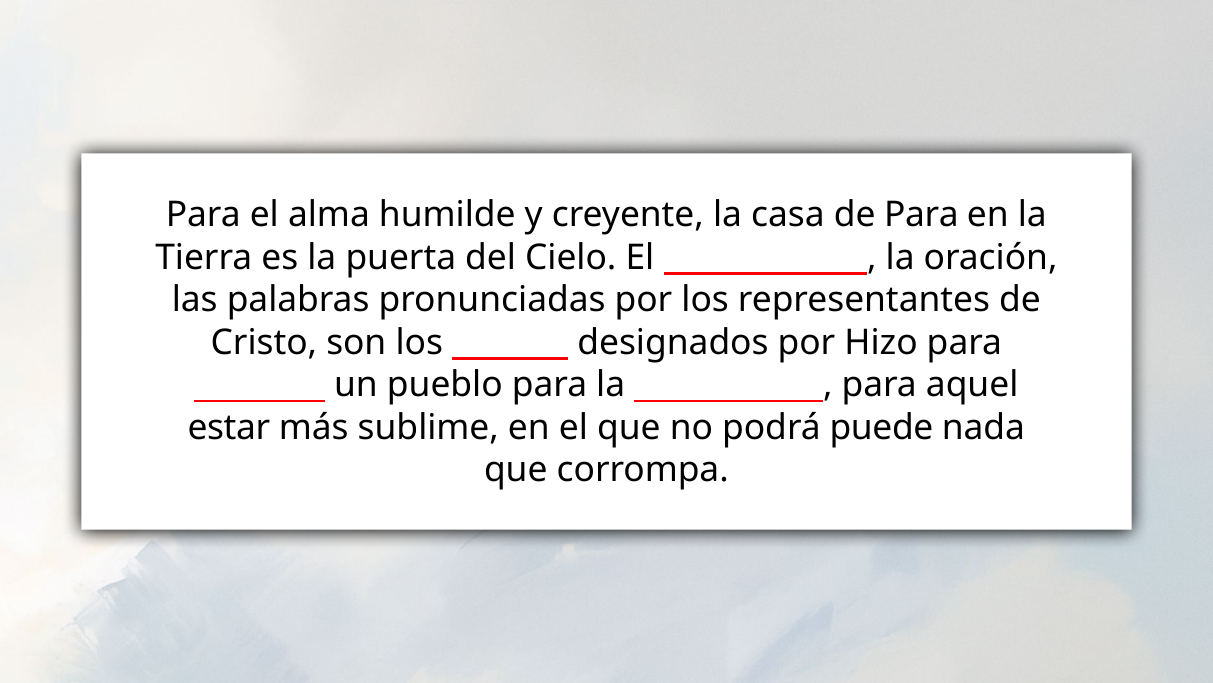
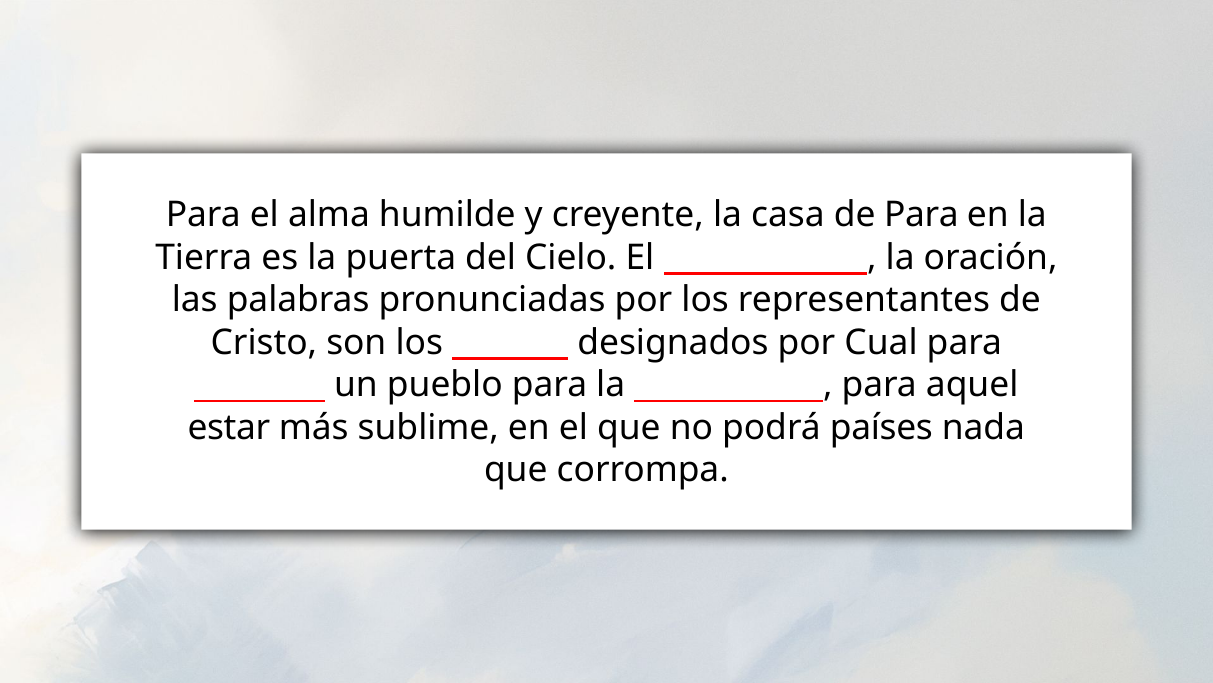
Hizo: Hizo -> Cual
puede: puede -> países
